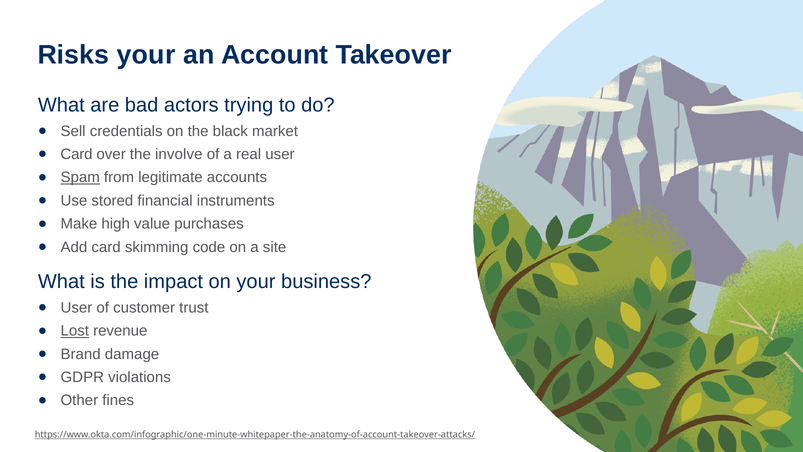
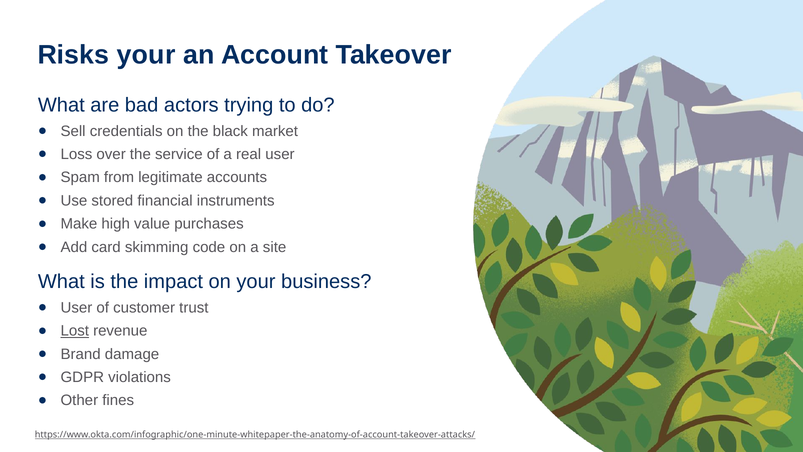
Card at (77, 154): Card -> Loss
involve: involve -> service
Spam underline: present -> none
